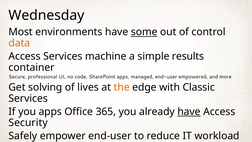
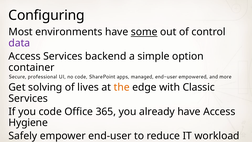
Wednesday: Wednesday -> Configuring
data colour: orange -> purple
machine: machine -> backend
results: results -> option
you apps: apps -> code
have at (189, 111) underline: present -> none
Security: Security -> Hygiene
